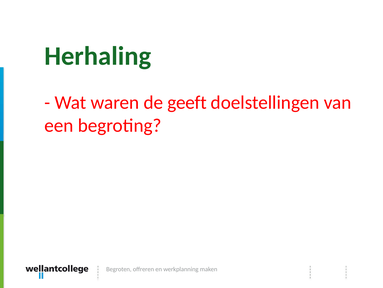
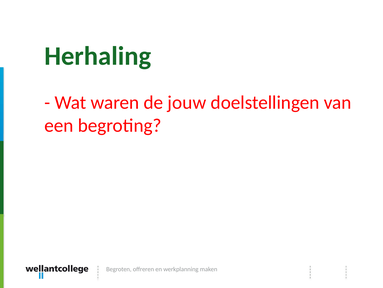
geeft: geeft -> jouw
